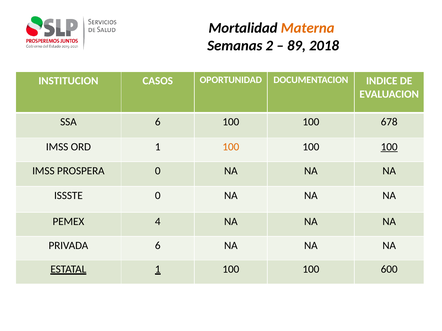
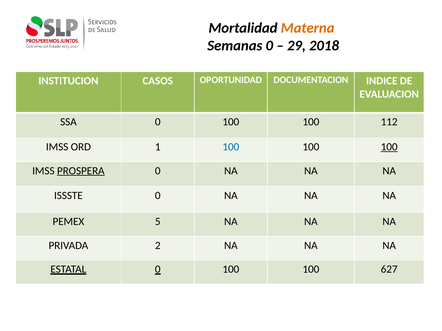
Semanas 2: 2 -> 0
89: 89 -> 29
SSA 6: 6 -> 0
678: 678 -> 112
100 at (231, 147) colour: orange -> blue
PROSPERA underline: none -> present
4: 4 -> 5
PRIVADA 6: 6 -> 2
ESTATAL 1: 1 -> 0
600: 600 -> 627
